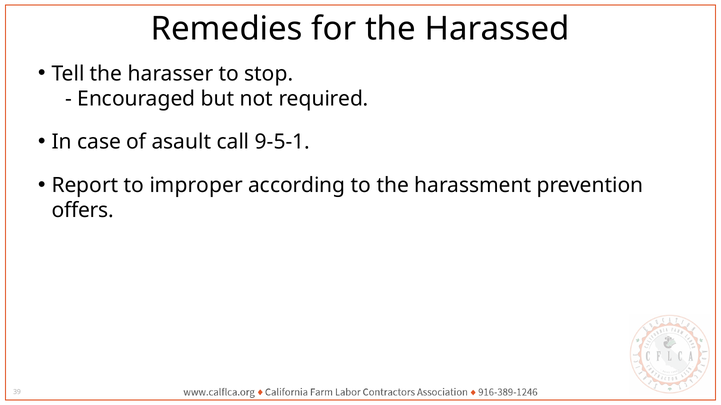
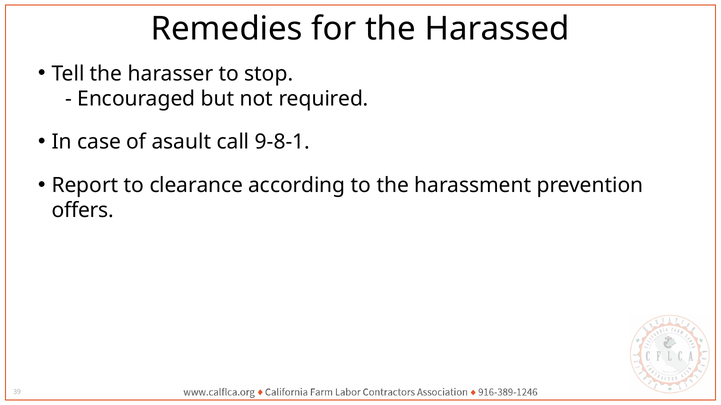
9-5-1: 9-5-1 -> 9-8-1
improper: improper -> clearance
